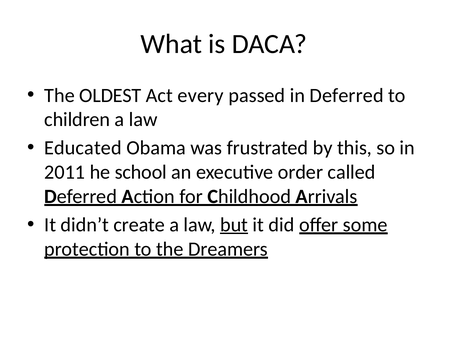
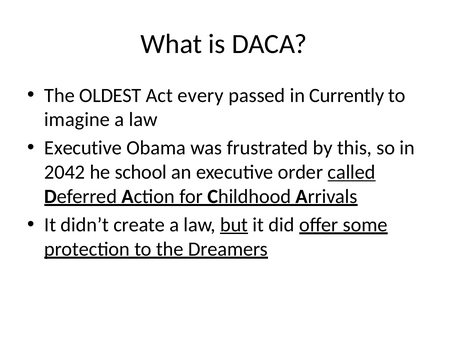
in Deferred: Deferred -> Currently
children: children -> imagine
Educated at (83, 148): Educated -> Executive
2011: 2011 -> 2042
called underline: none -> present
